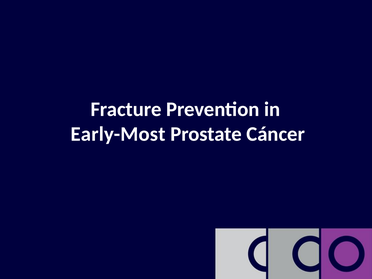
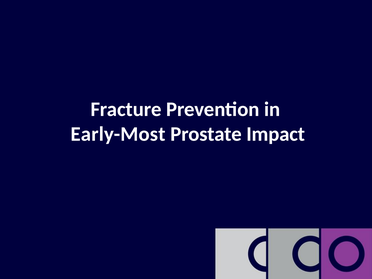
Cáncer: Cáncer -> Impact
